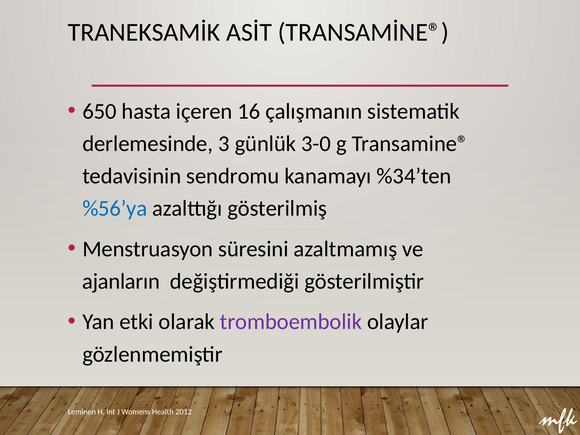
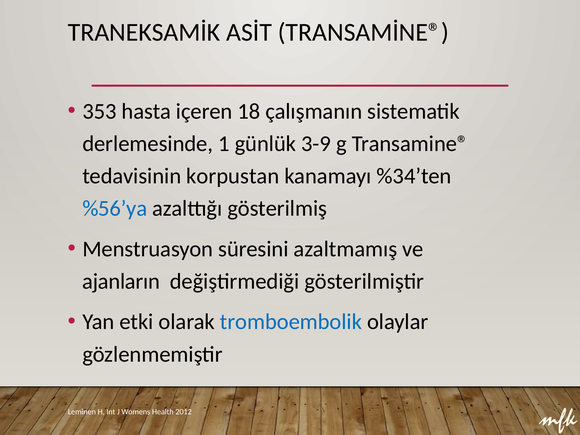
650: 650 -> 353
16: 16 -> 18
3: 3 -> 1
3-0: 3-0 -> 3-9
sendromu: sendromu -> korpustan
tromboembolik colour: purple -> blue
